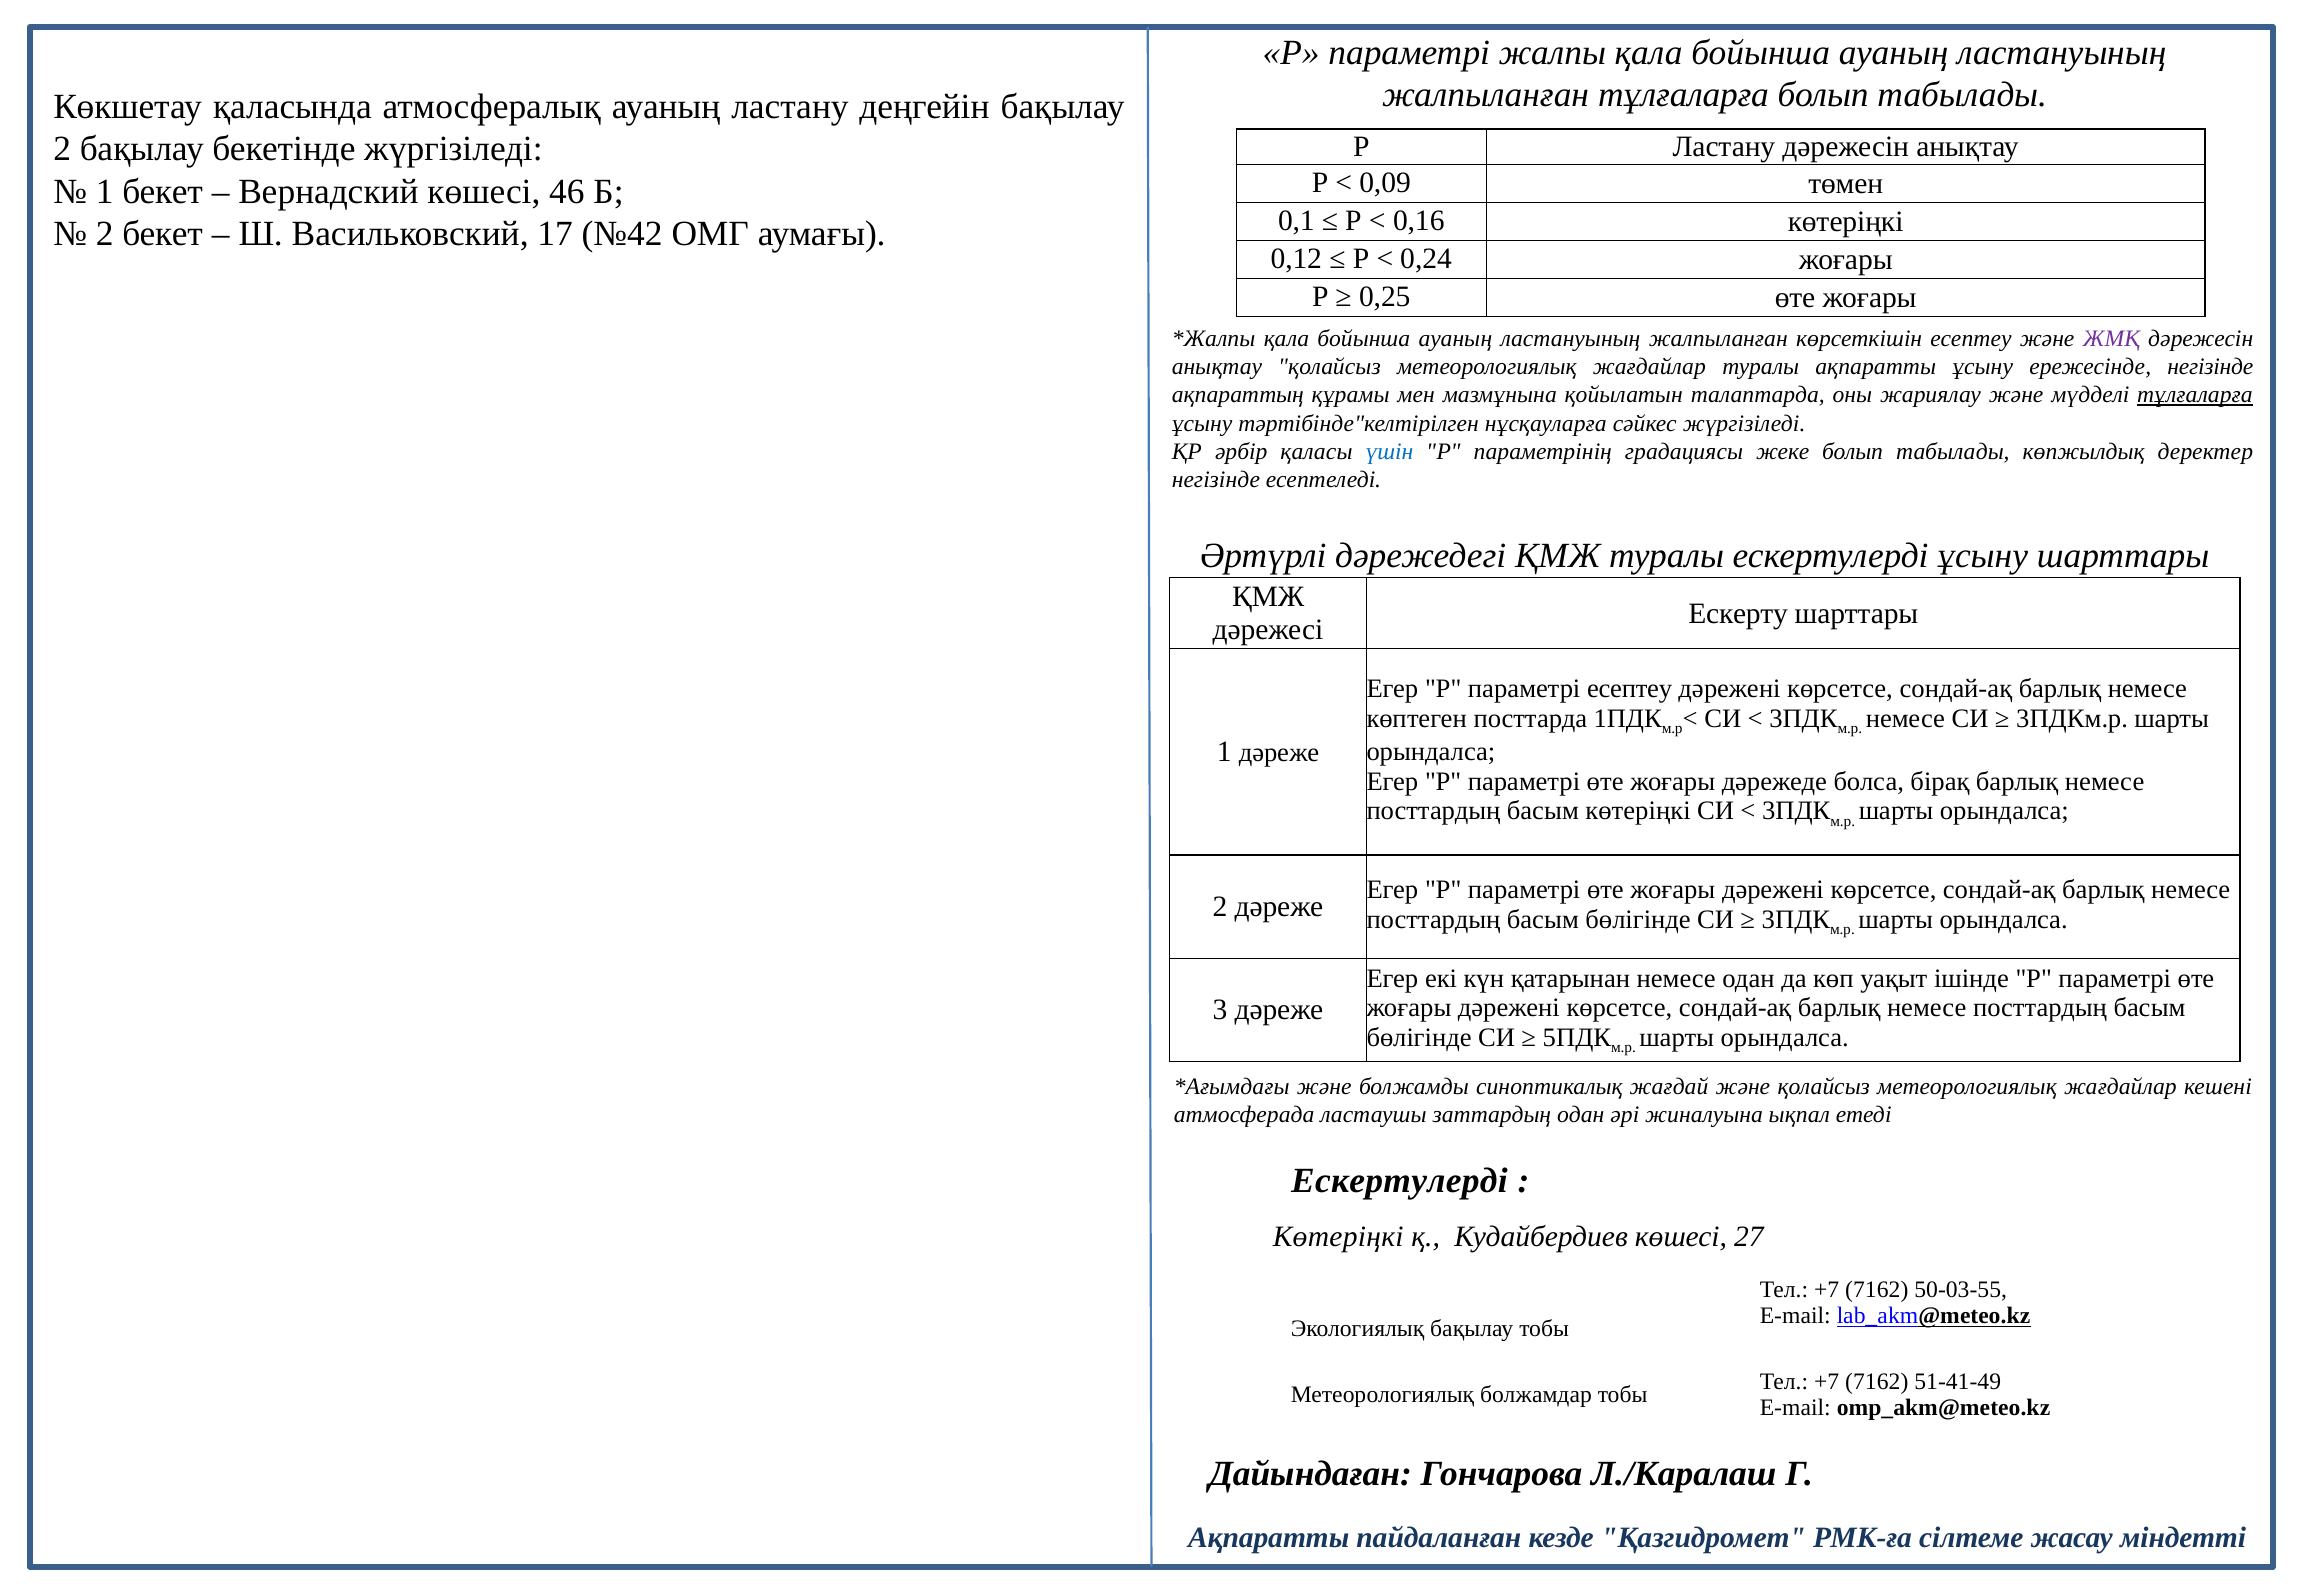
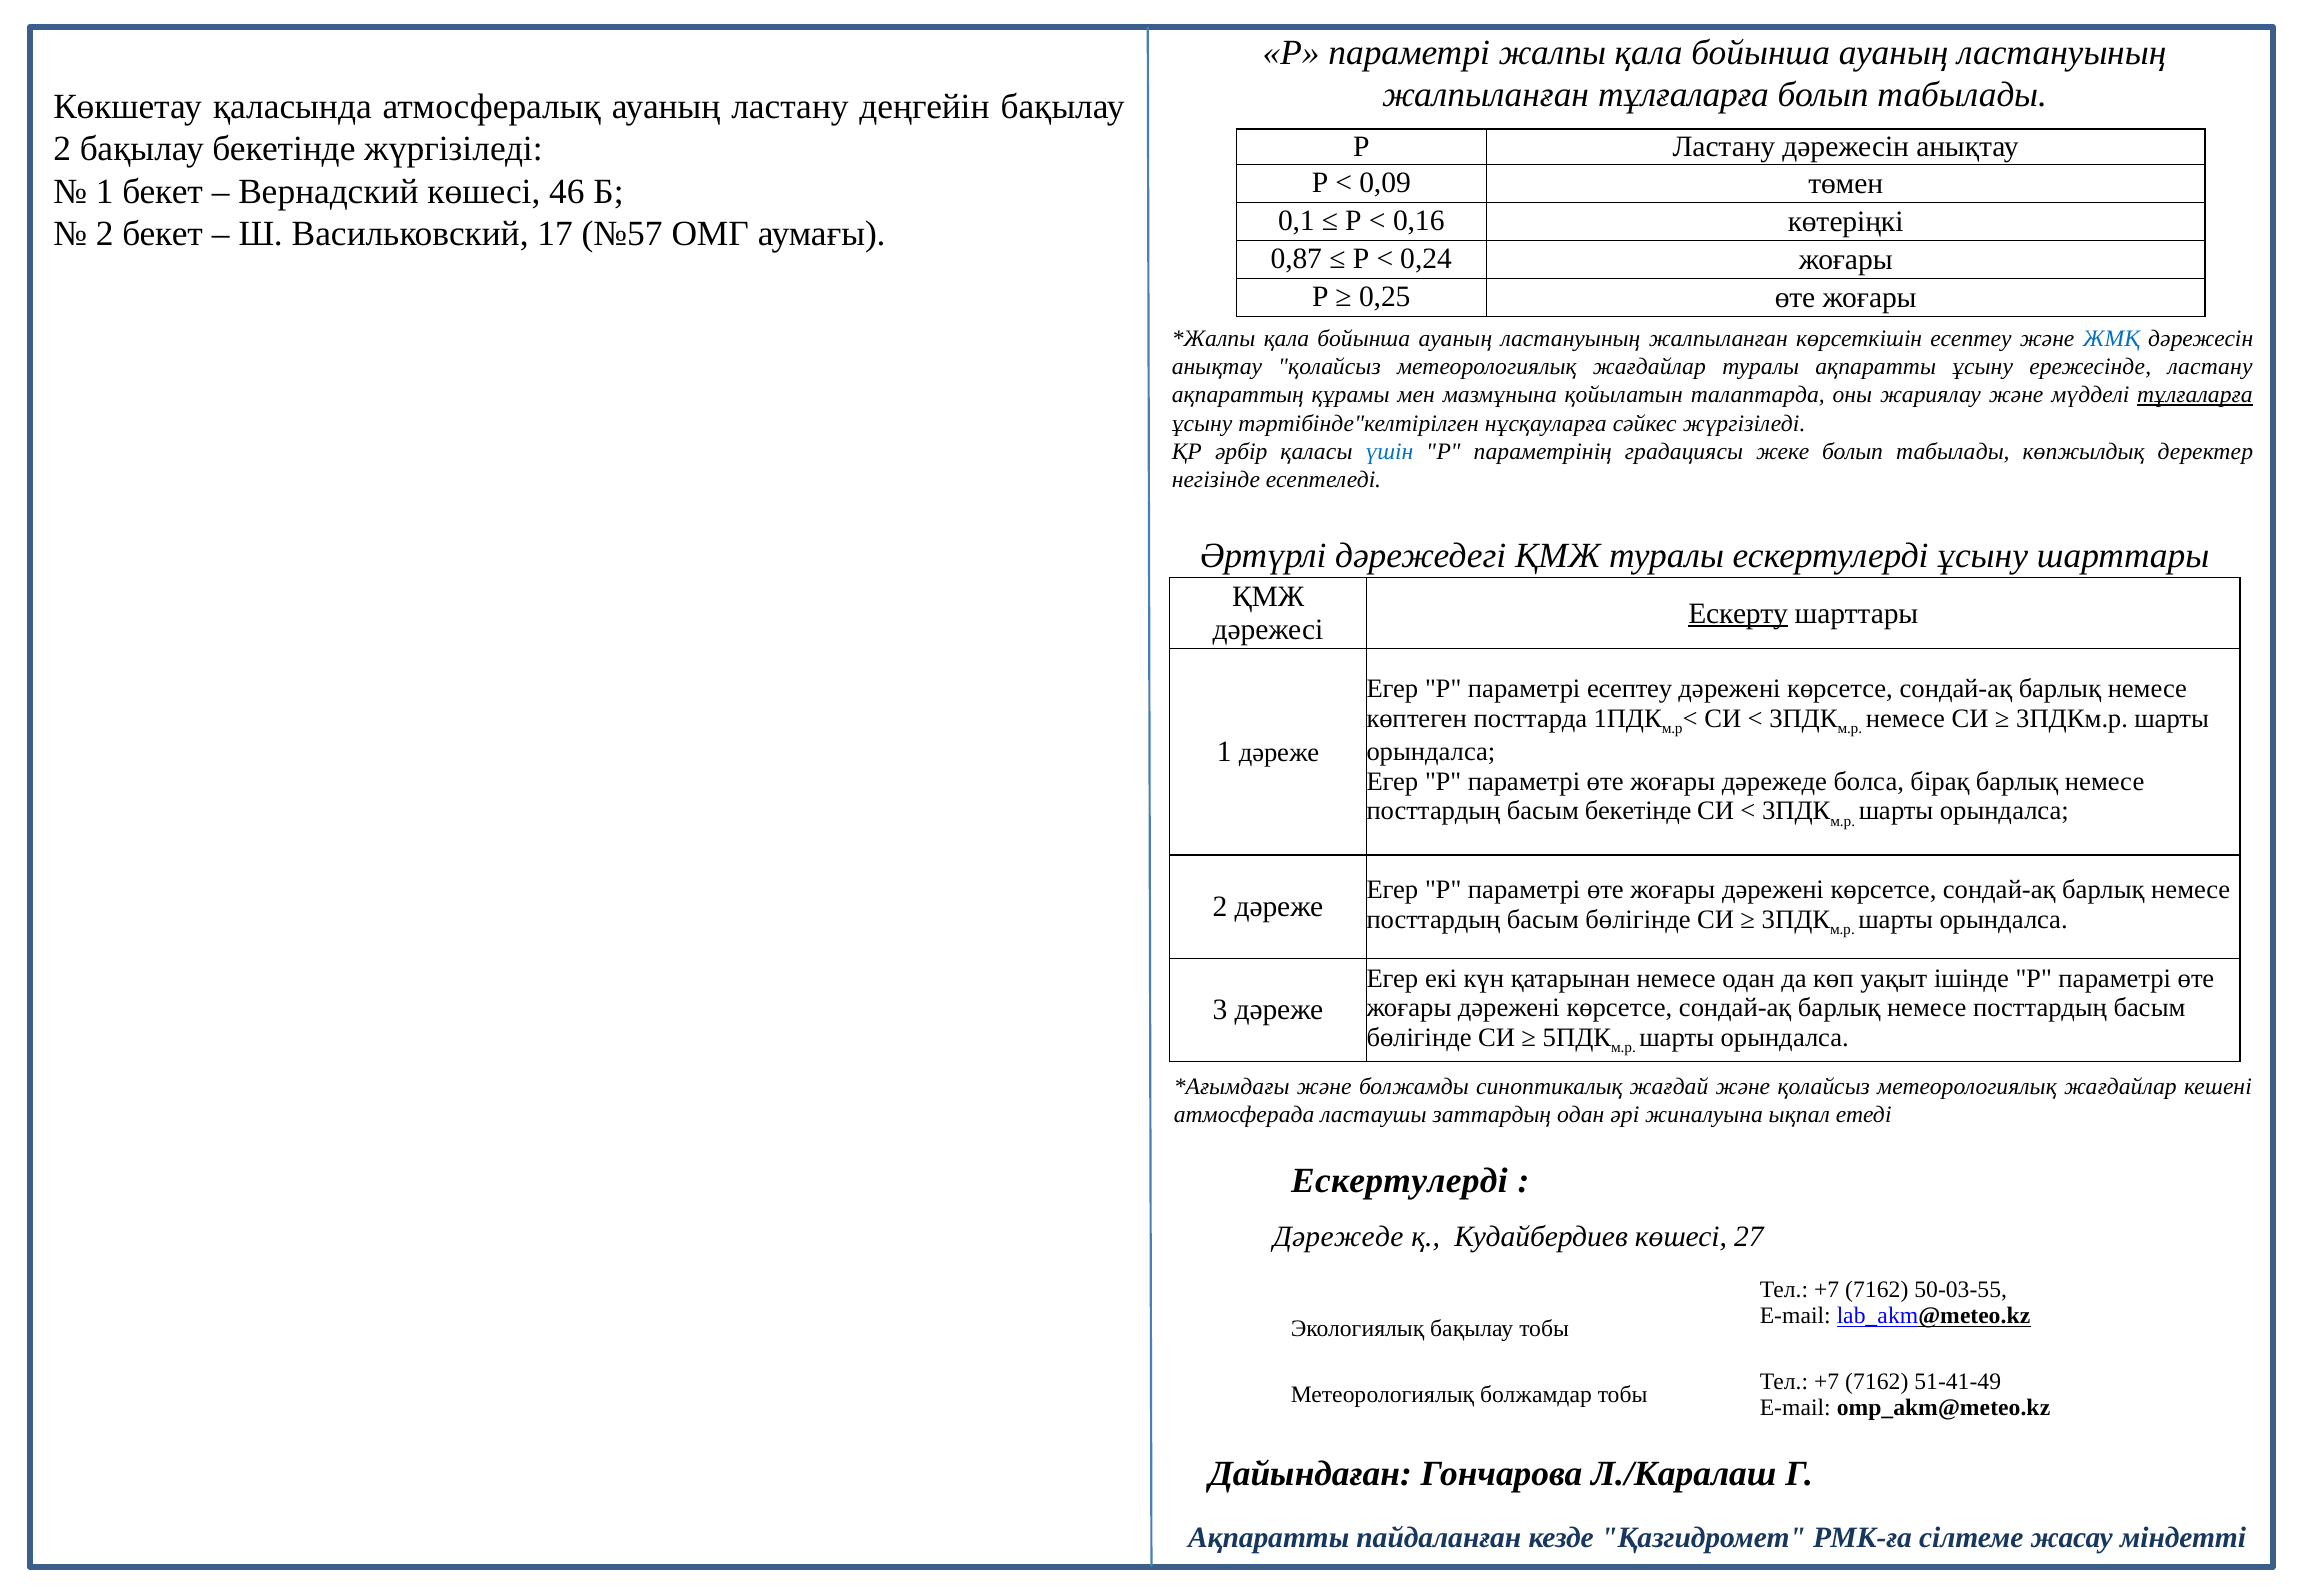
№42: №42 -> №57
0,12: 0,12 -> 0,87
ЖМҚ colour: purple -> blue
ережесінде негізінде: негізінде -> ластану
Ескерту underline: none -> present
басым көтеріңкі: көтеріңкі -> бекетінде
Көтеріңкі at (1338, 1237): Көтеріңкі -> Дәрежеде
